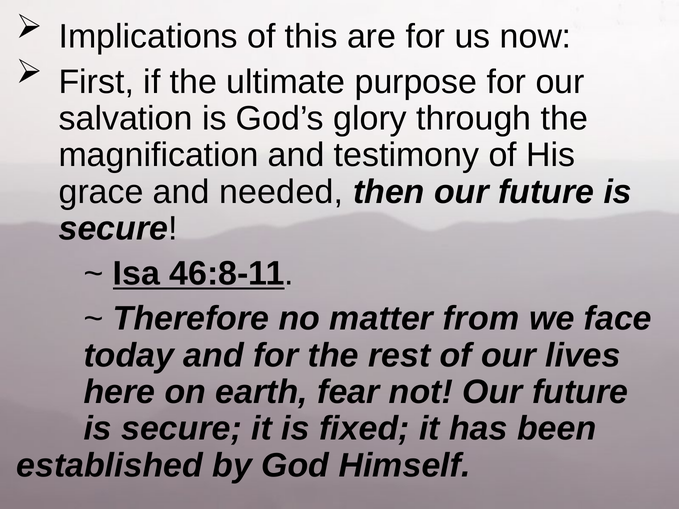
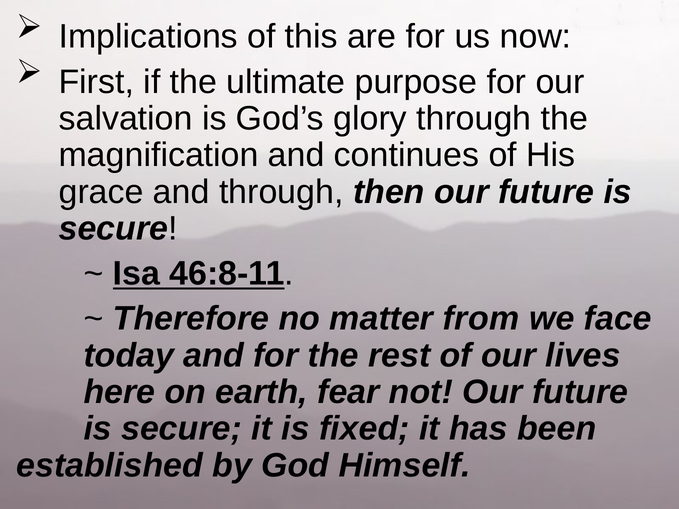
testimony: testimony -> continues
and needed: needed -> through
